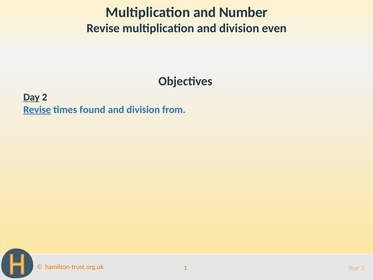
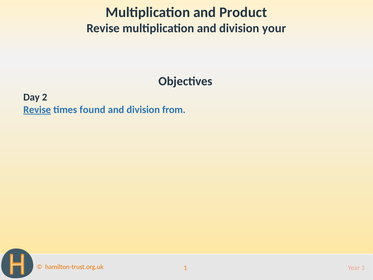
Number: Number -> Product
even: even -> your
Day underline: present -> none
